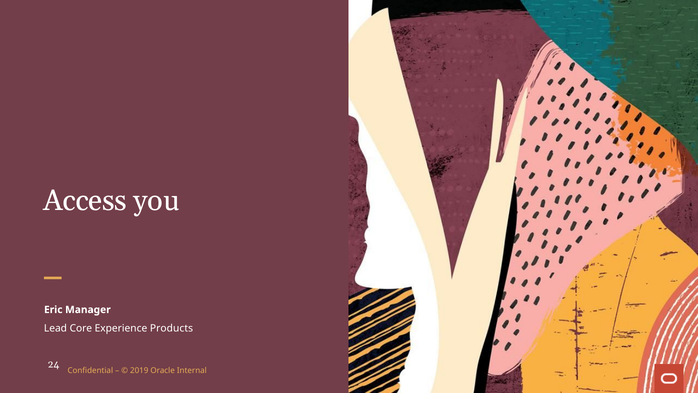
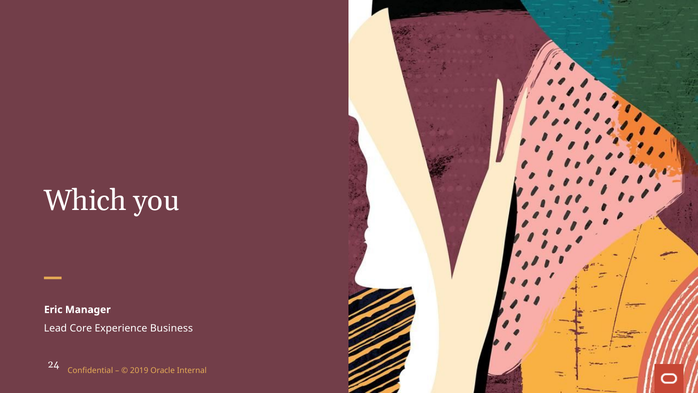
Access: Access -> Which
Products: Products -> Business
